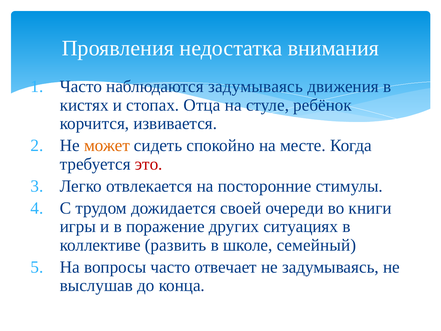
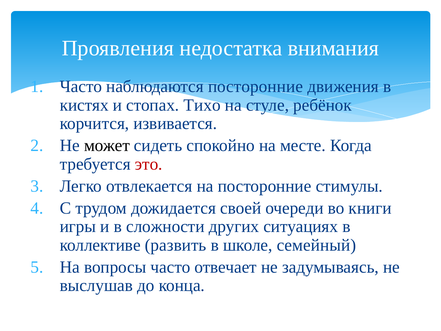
наблюдаются задумываясь: задумываясь -> посторонние
Отца: Отца -> Тихо
может colour: orange -> black
поражение: поражение -> сложности
